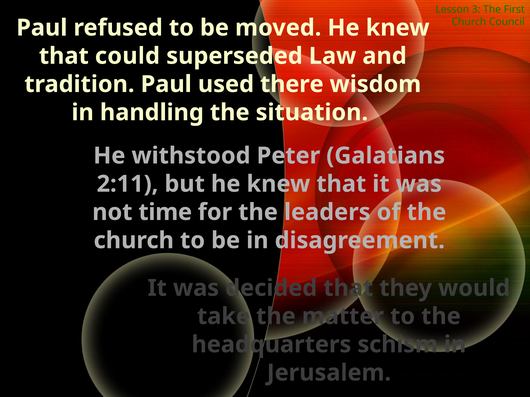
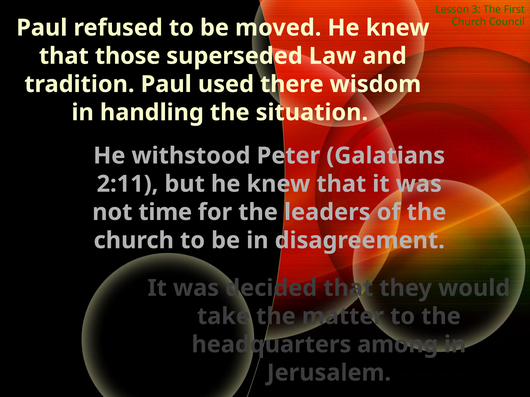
could: could -> those
schism: schism -> among
